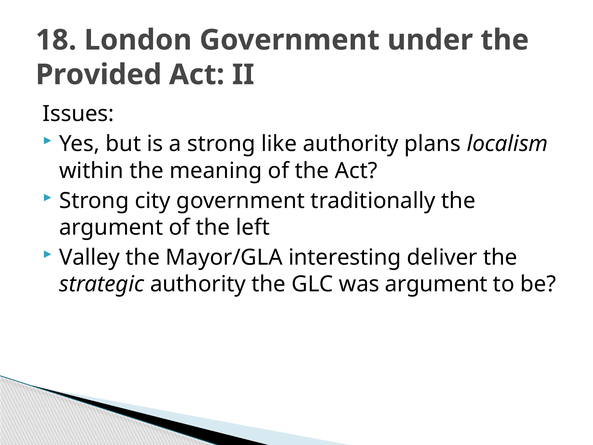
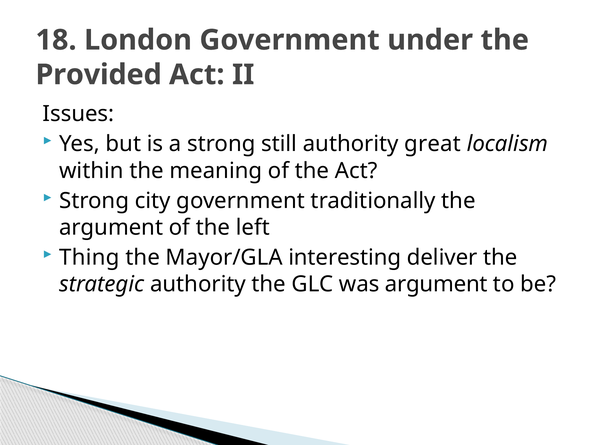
like: like -> still
plans: plans -> great
Valley: Valley -> Thing
